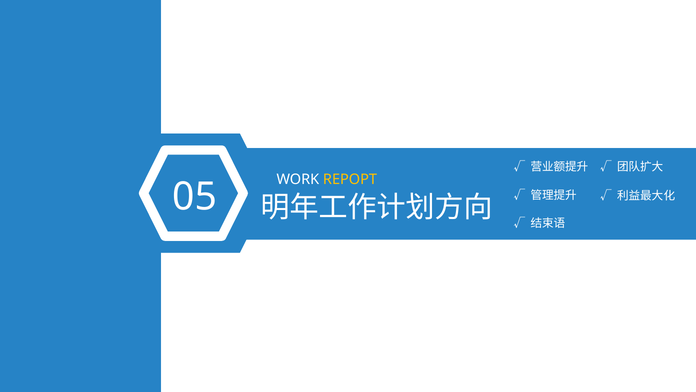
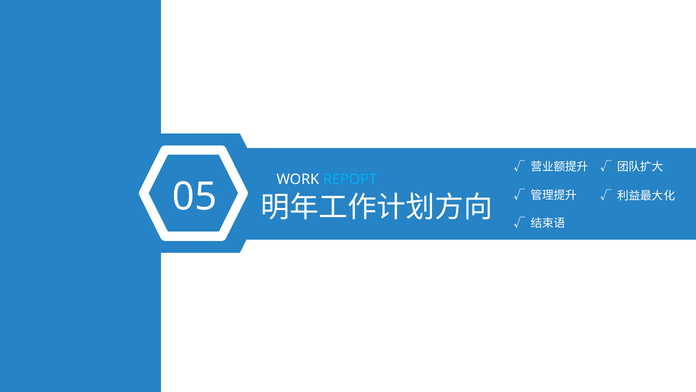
REPOPT colour: yellow -> light blue
